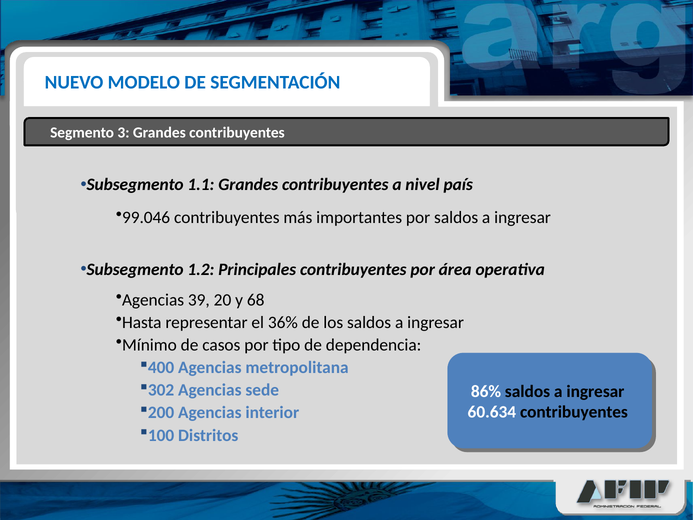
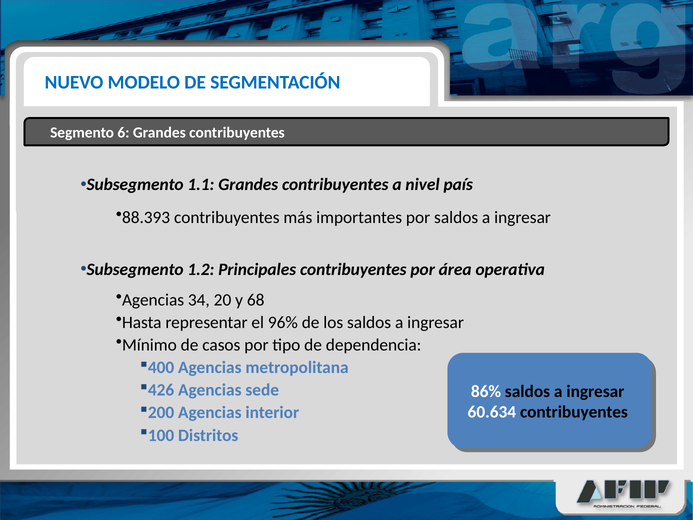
3: 3 -> 6
99.046: 99.046 -> 88.393
39: 39 -> 34
36%: 36% -> 96%
302: 302 -> 426
